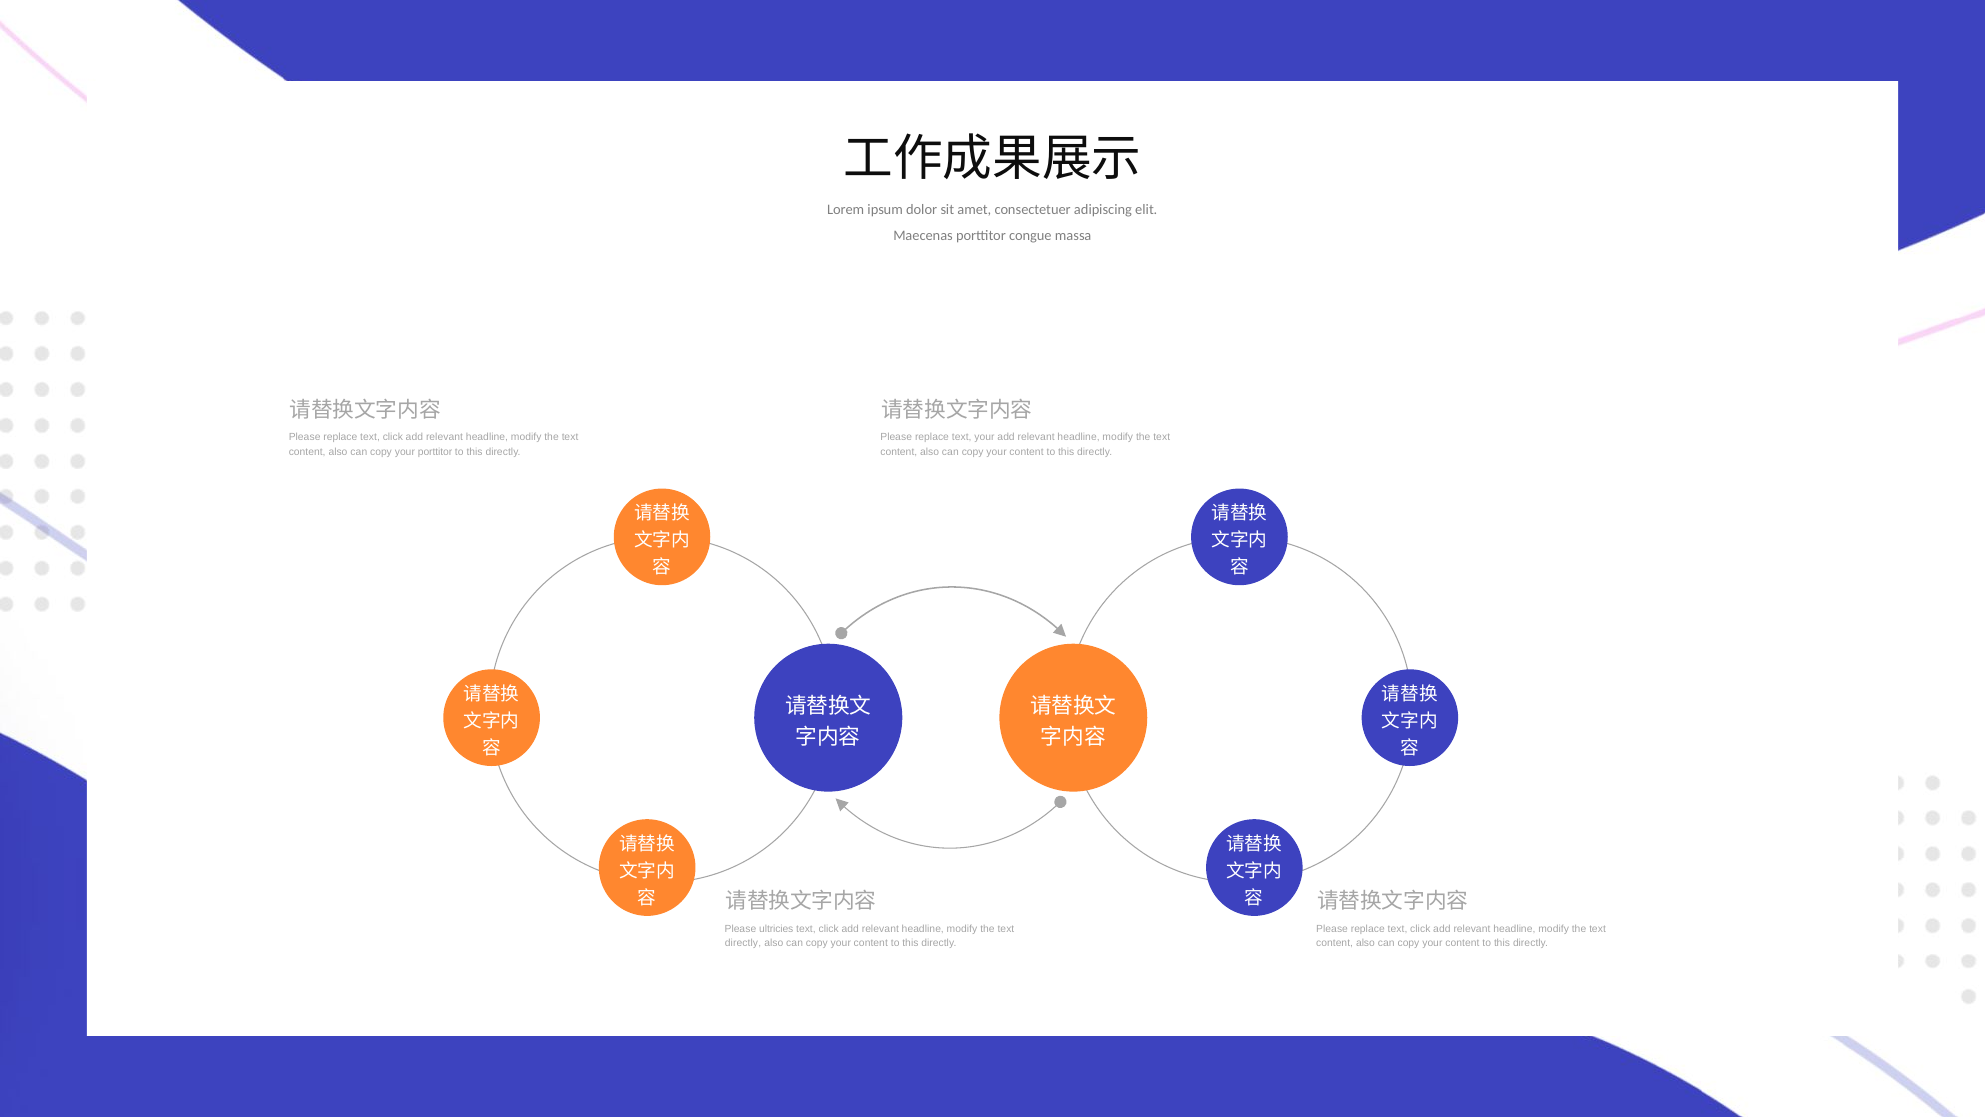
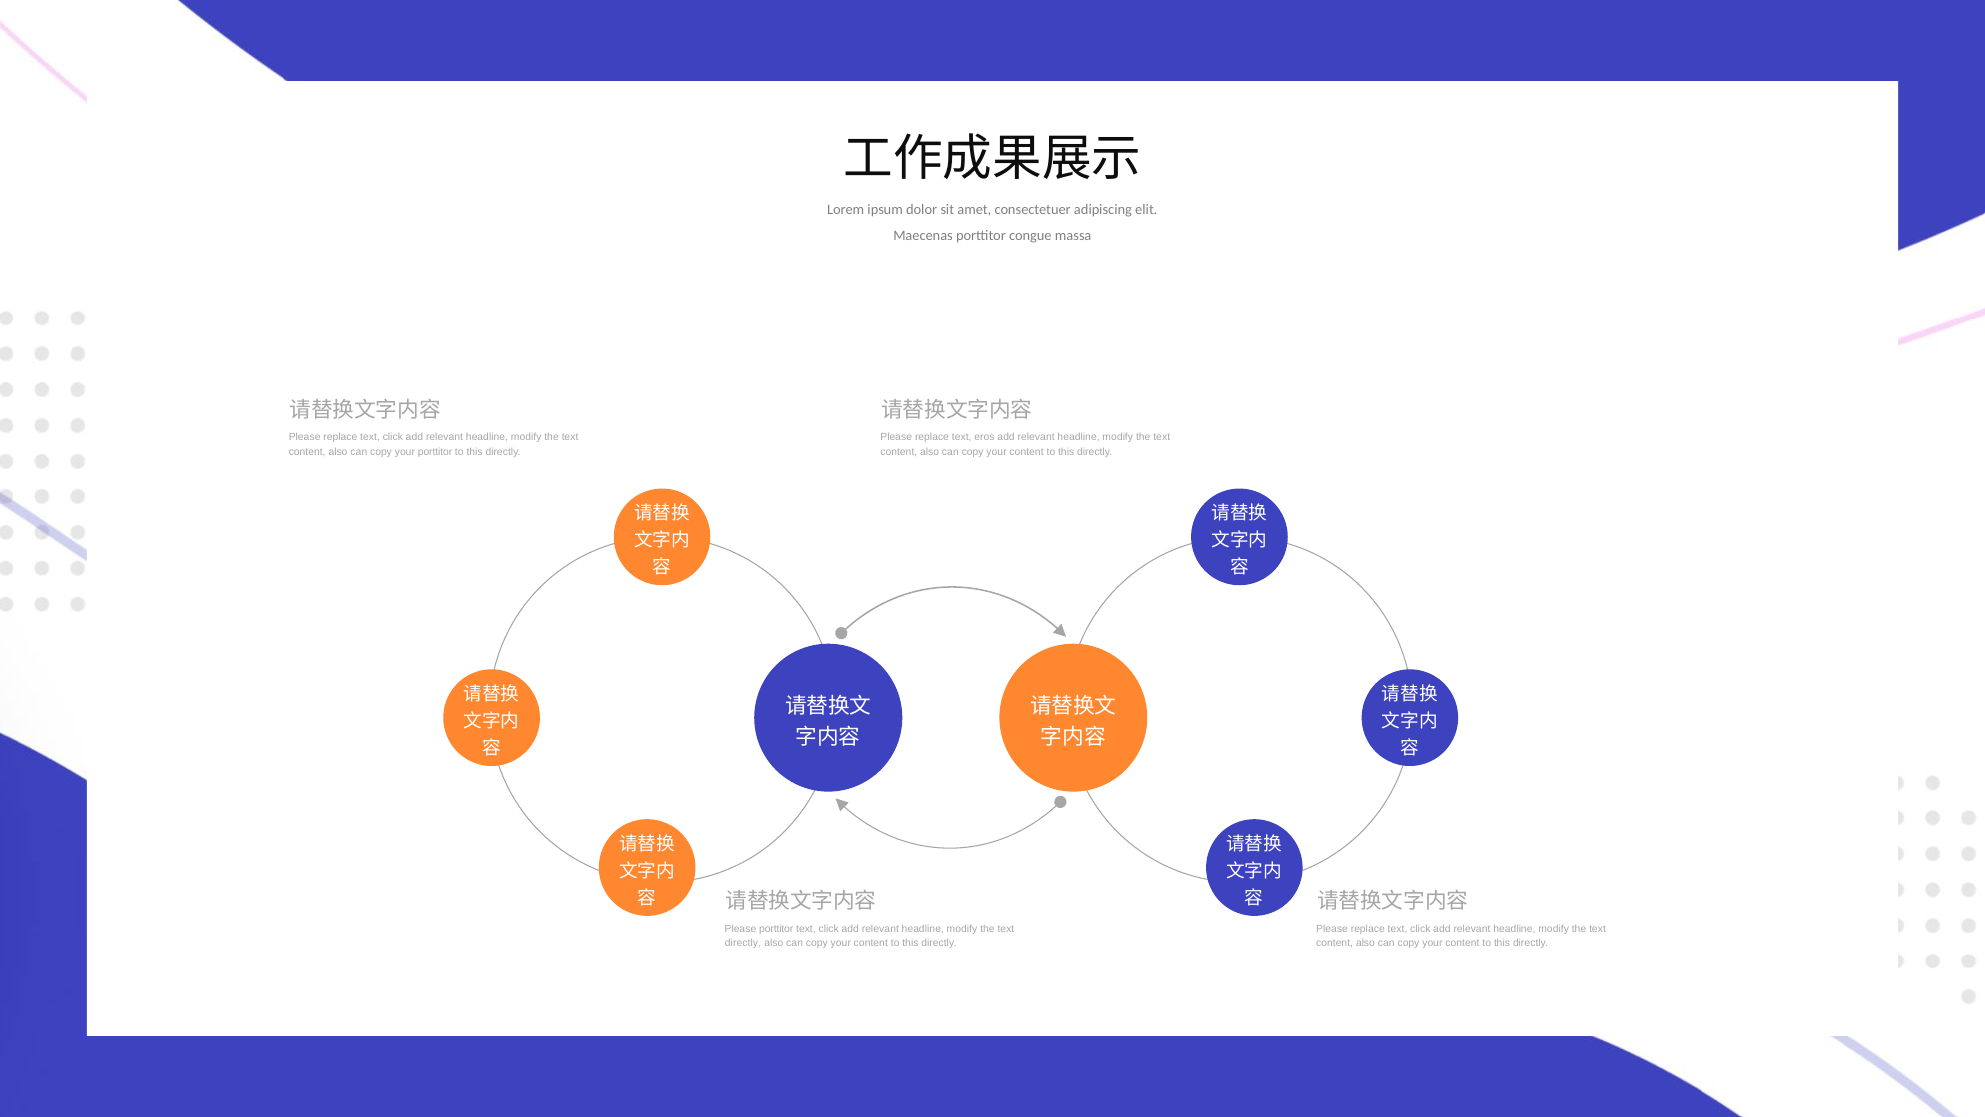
text your: your -> eros
Please ultricies: ultricies -> porttitor
